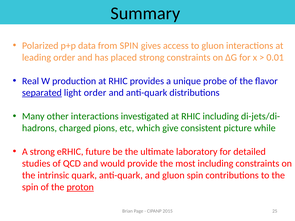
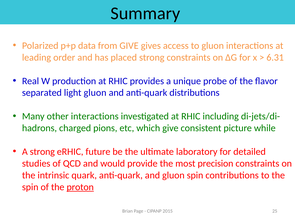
from SPIN: SPIN -> GIVE
0.01: 0.01 -> 6.31
separated underline: present -> none
light order: order -> gluon
most including: including -> precision
